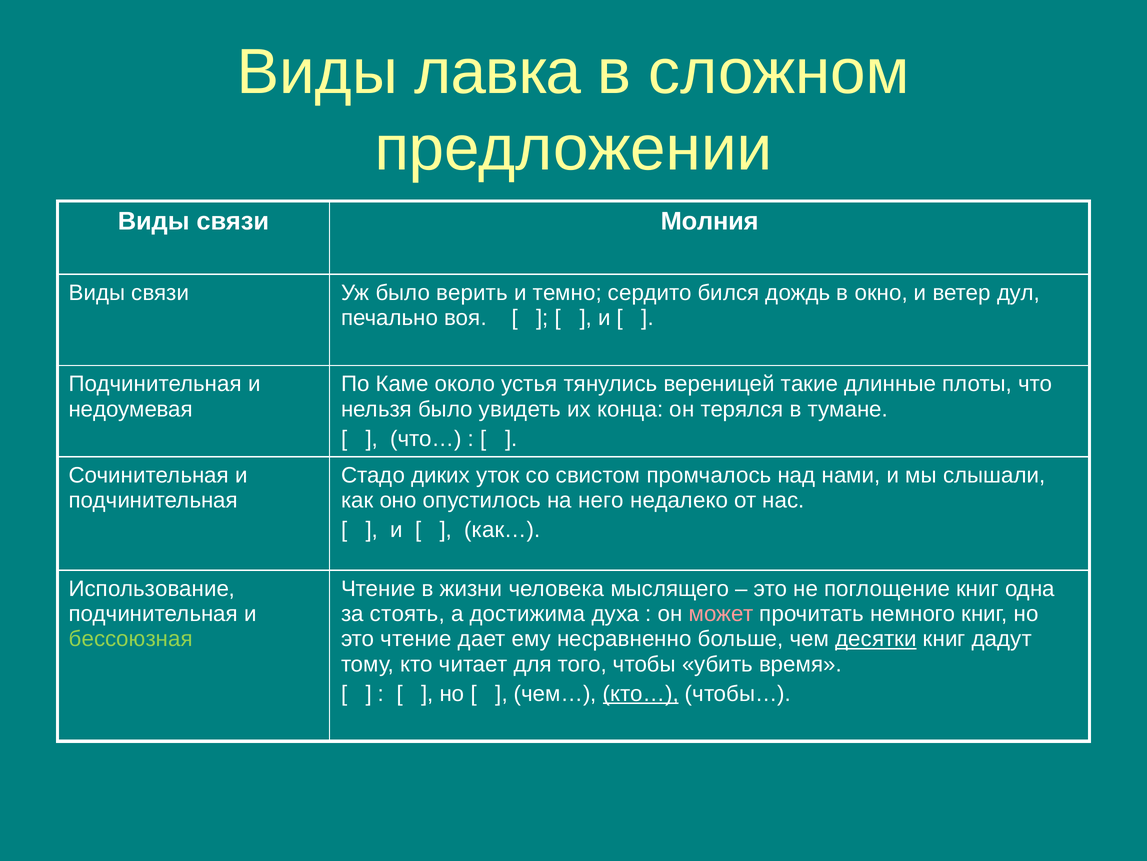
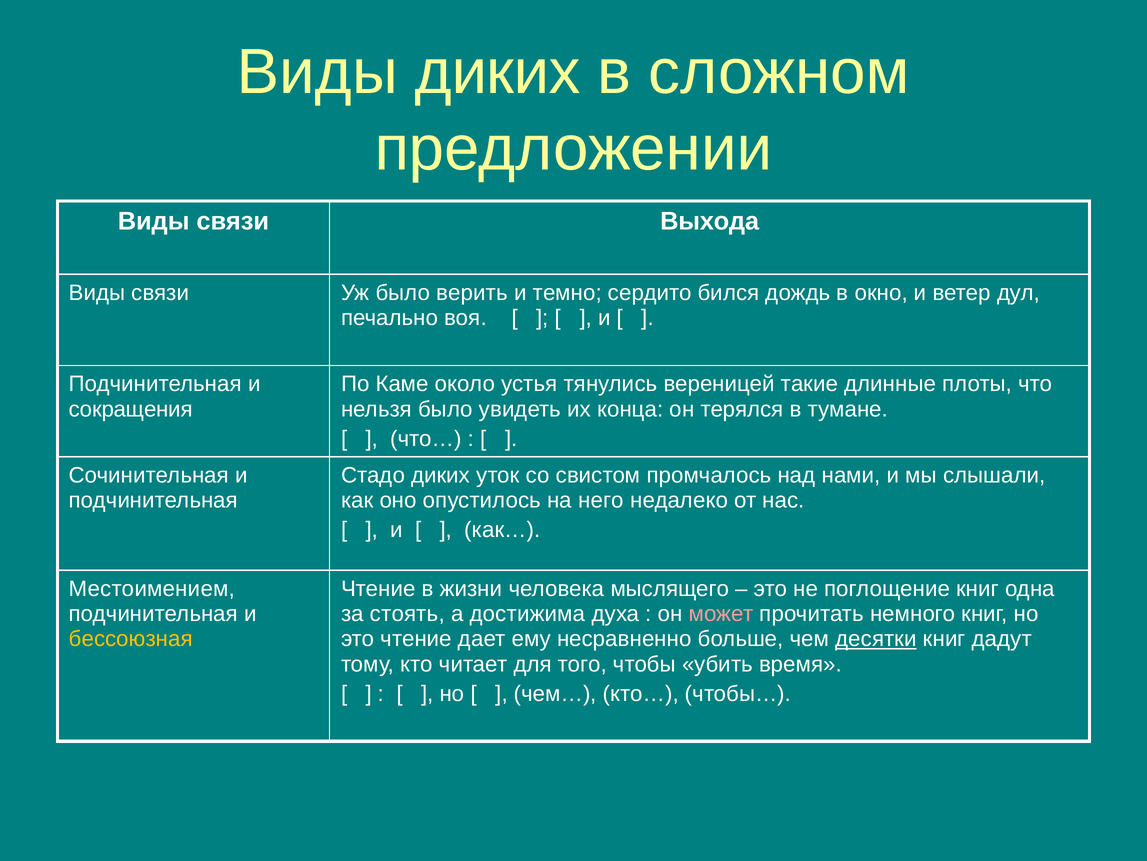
Виды лавка: лавка -> диких
Молния: Молния -> Выхода
недоумевая: недоумевая -> сокращения
Использование: Использование -> Местоимением
бессоюзная colour: light green -> yellow
кто… underline: present -> none
